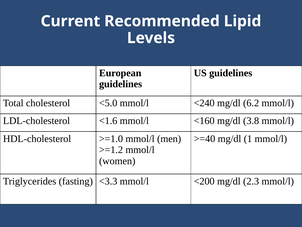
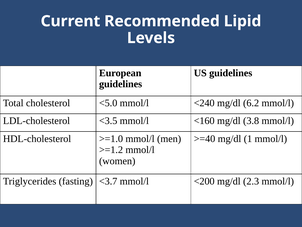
<1.6: <1.6 -> <3.5
<3.3: <3.3 -> <3.7
